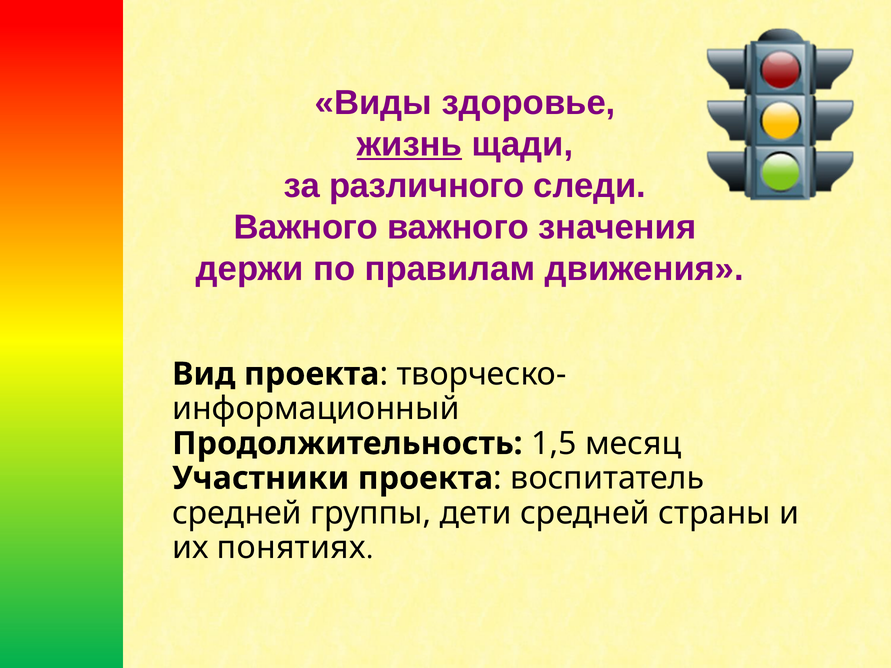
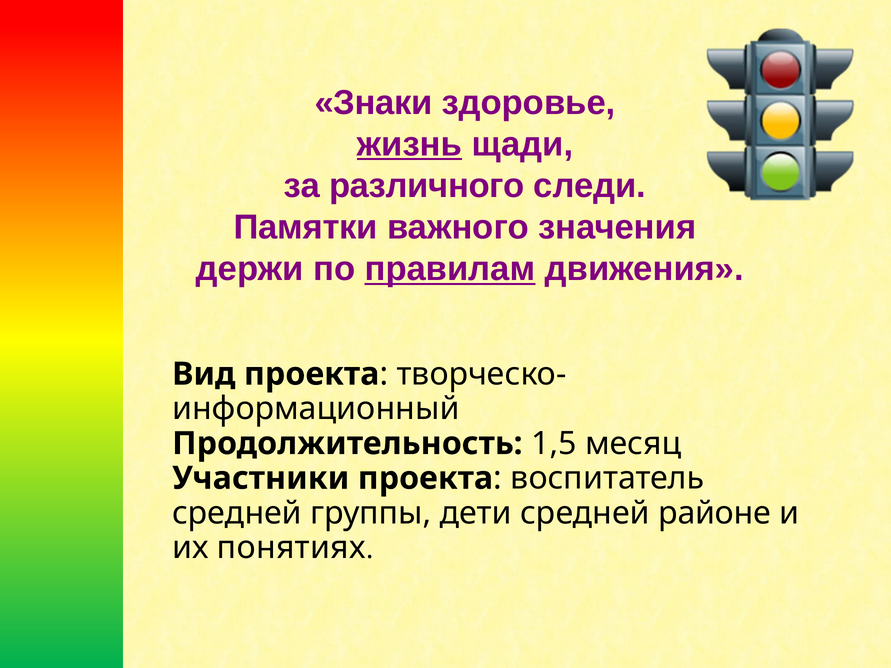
Виды: Виды -> Знаки
Важного at (306, 228): Важного -> Памятки
правилам underline: none -> present
страны: страны -> районе
